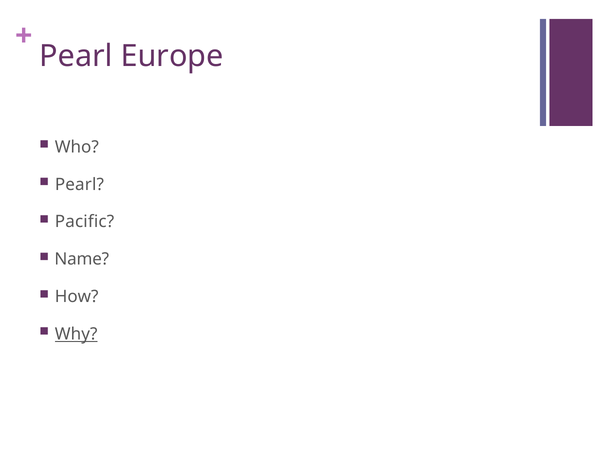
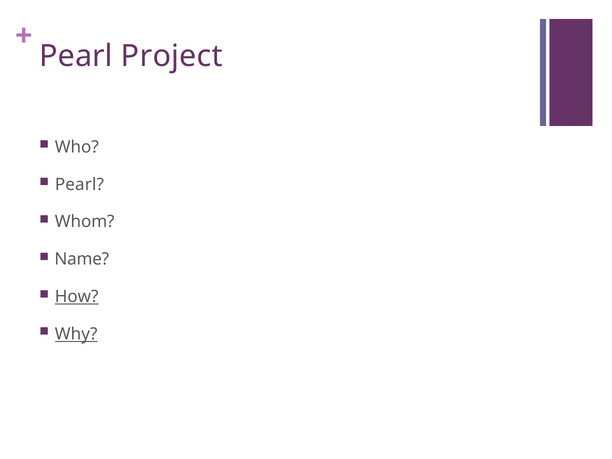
Europe: Europe -> Project
Pacific: Pacific -> Whom
How underline: none -> present
